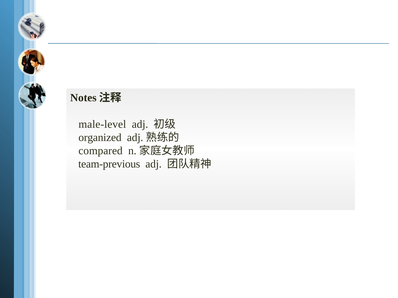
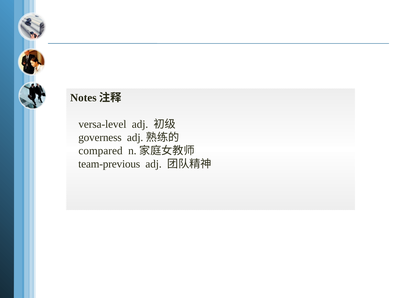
male-level: male-level -> versa-level
organized: organized -> governess
